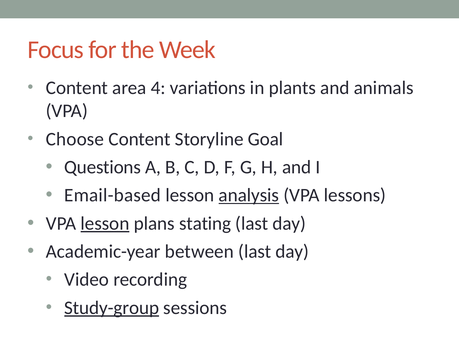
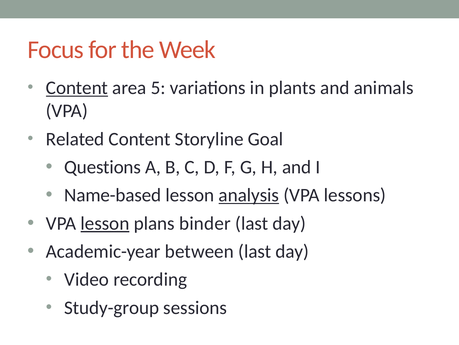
Content at (77, 88) underline: none -> present
4: 4 -> 5
Choose: Choose -> Related
Email-based: Email-based -> Name-based
stating: stating -> binder
Study-group underline: present -> none
